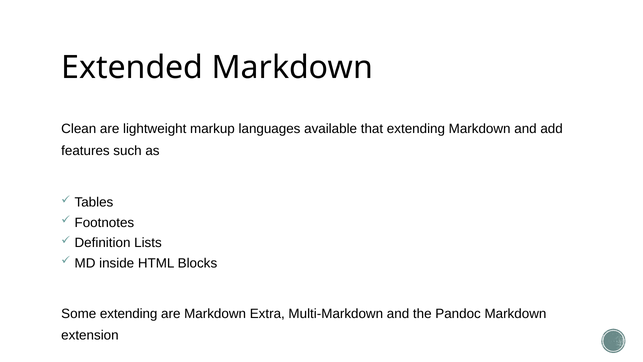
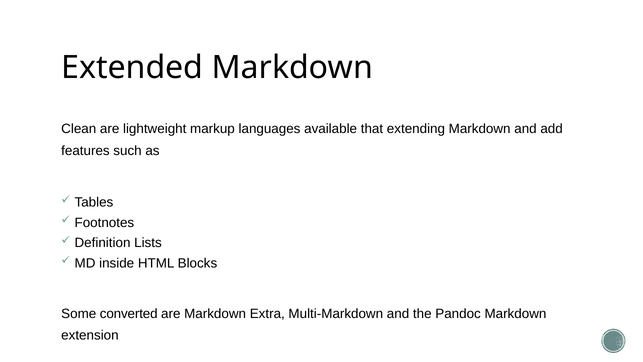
Some extending: extending -> converted
